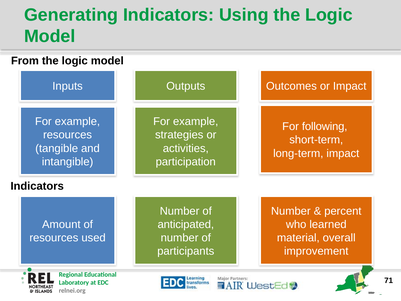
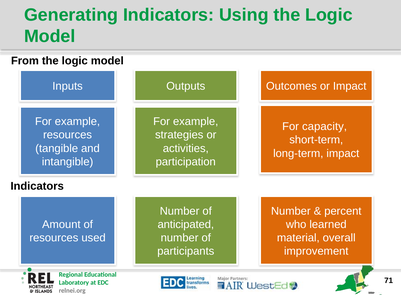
following: following -> capacity
